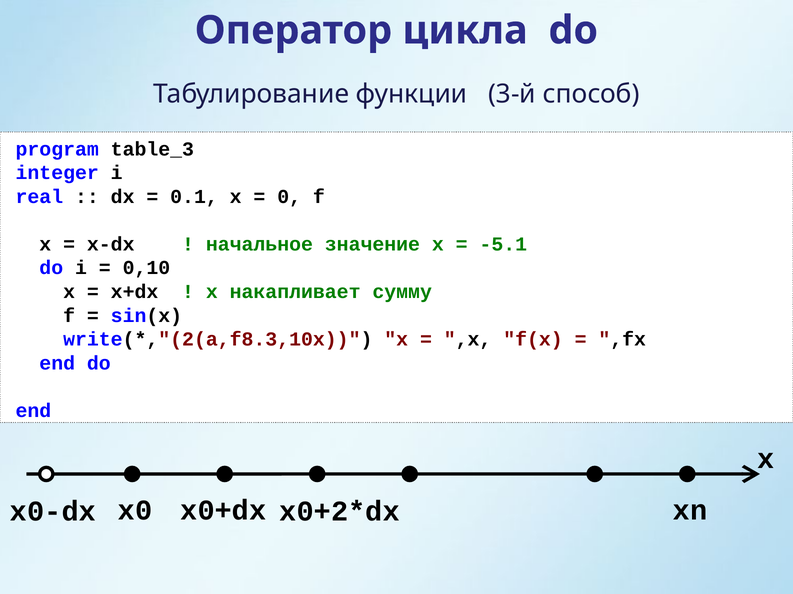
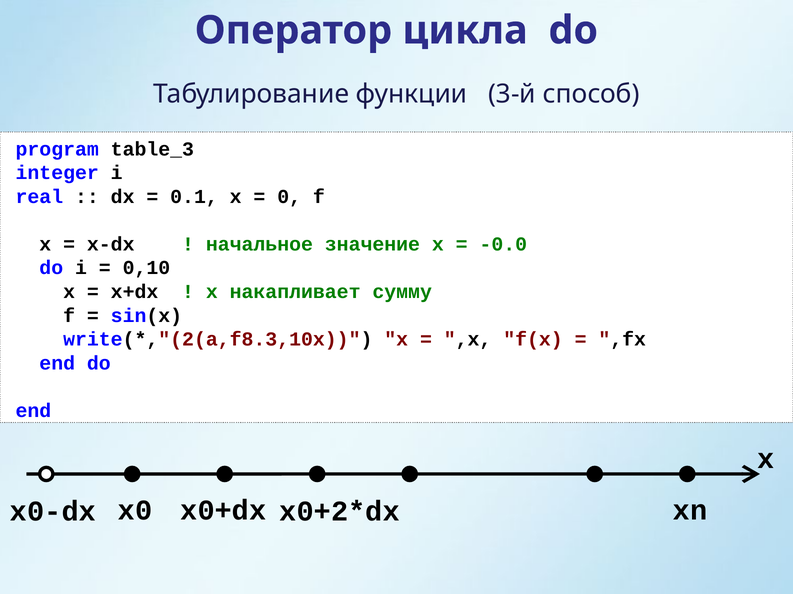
-5.1: -5.1 -> -0.0
